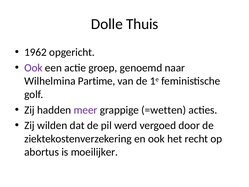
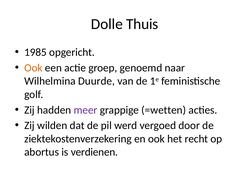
1962: 1962 -> 1985
Ook at (33, 68) colour: purple -> orange
Partime: Partime -> Duurde
moeilijker: moeilijker -> verdienen
